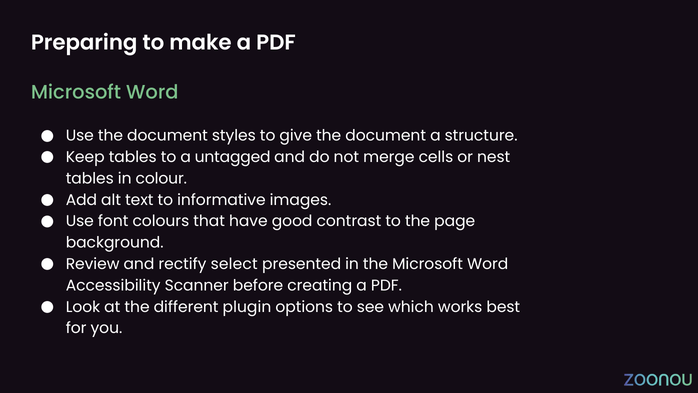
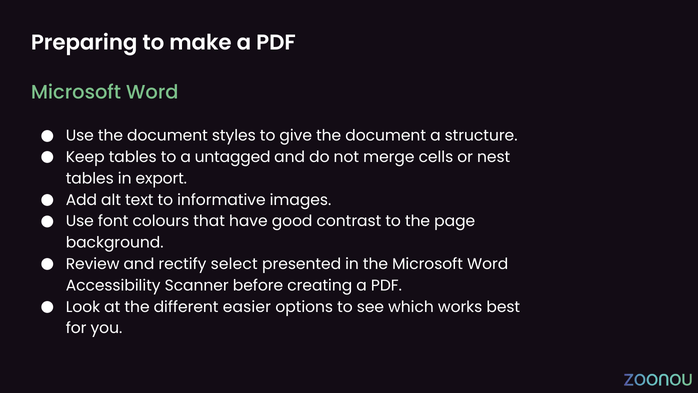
colour: colour -> export
plugin: plugin -> easier
